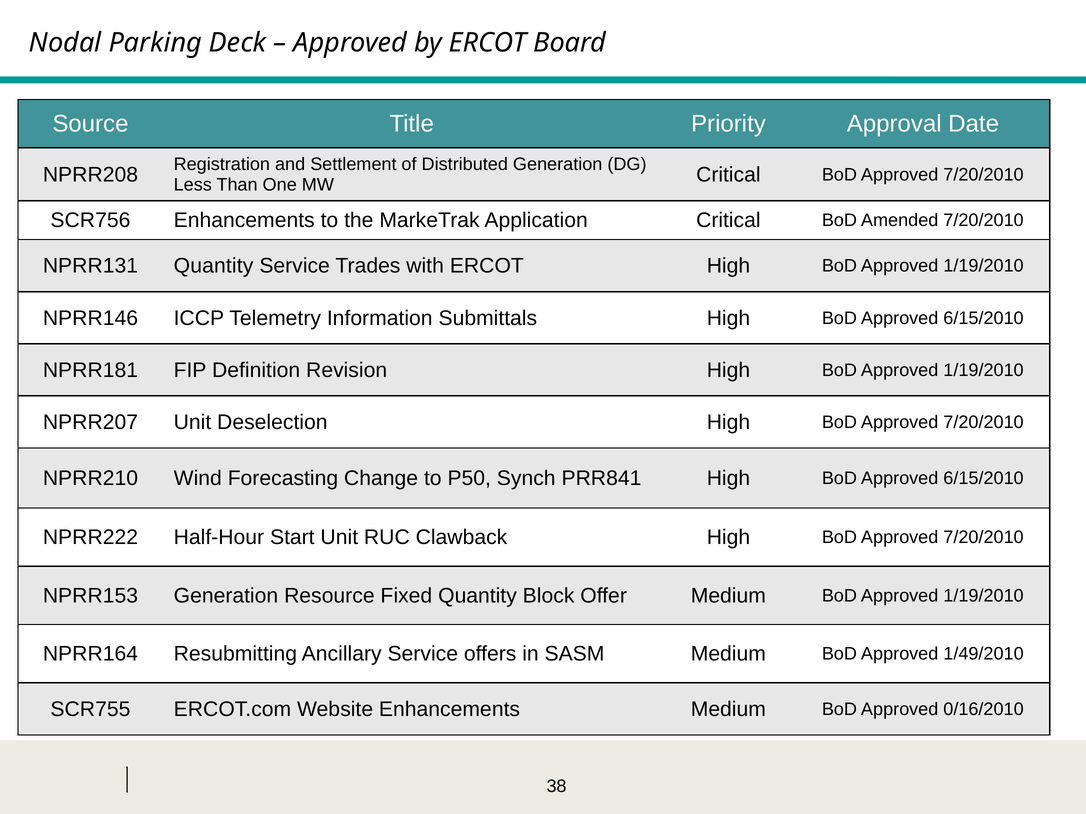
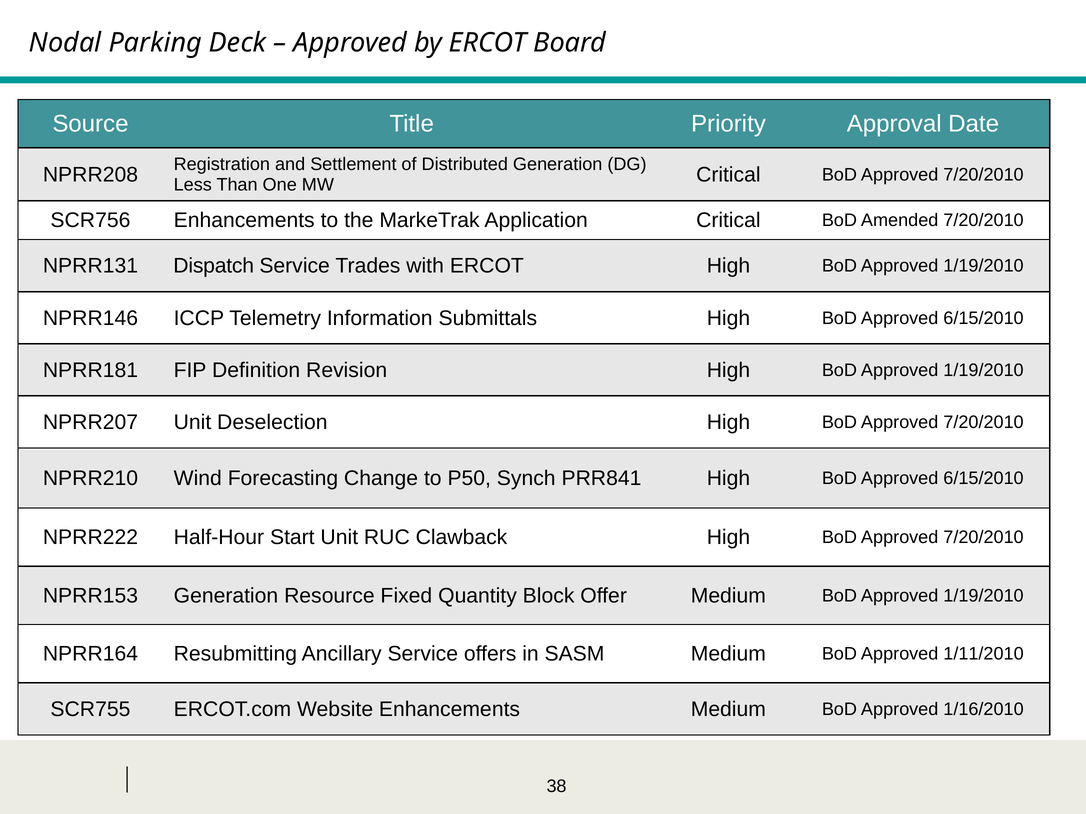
NPRR131 Quantity: Quantity -> Dispatch
1/49/2010: 1/49/2010 -> 1/11/2010
0/16/2010: 0/16/2010 -> 1/16/2010
